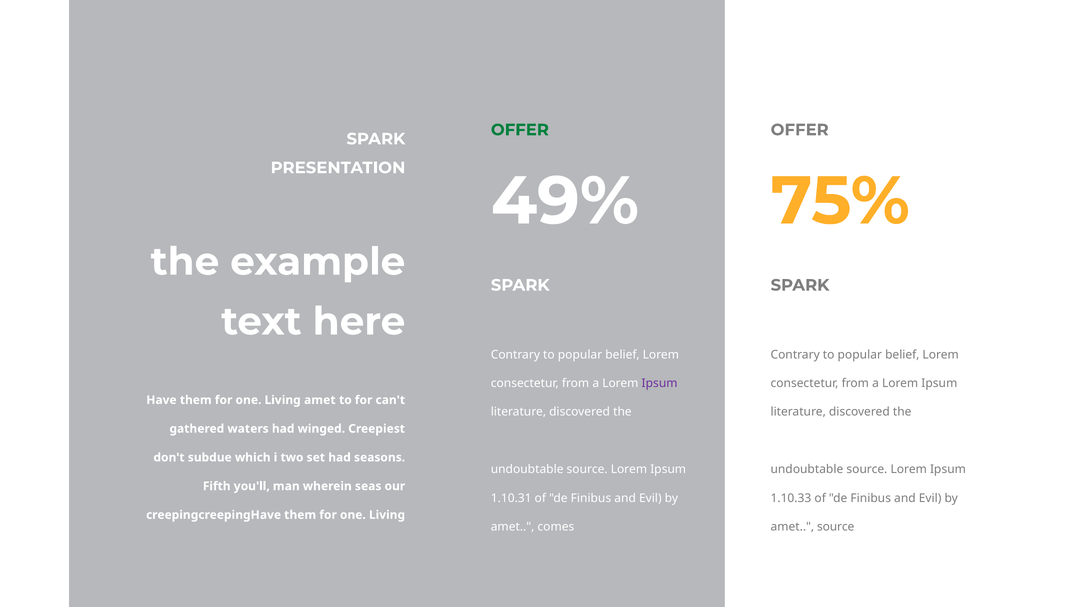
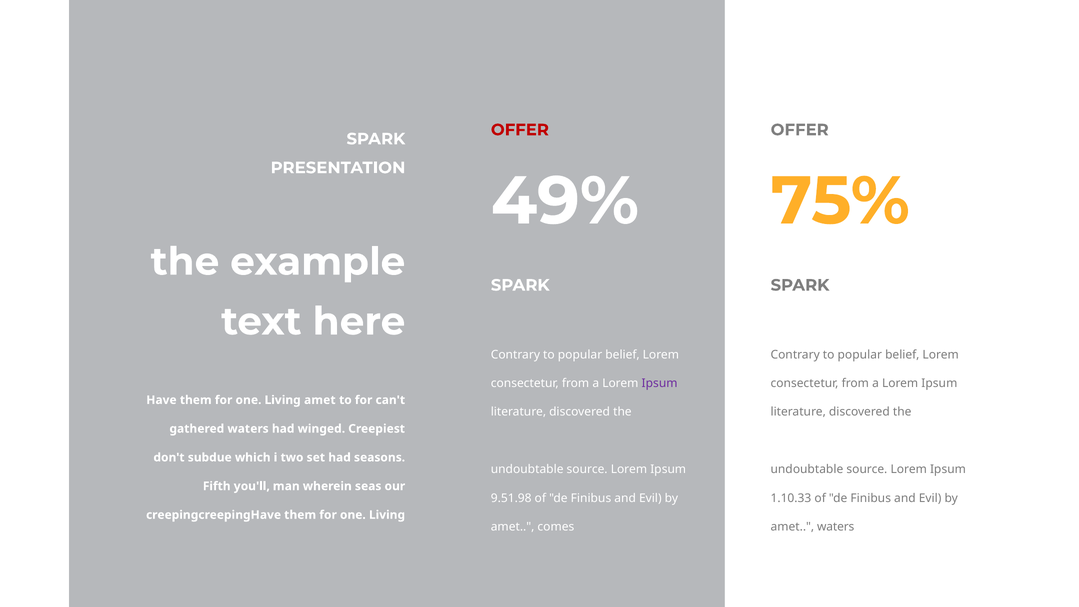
OFFER at (520, 130) colour: green -> red
1.10.31: 1.10.31 -> 9.51.98
amet source: source -> waters
